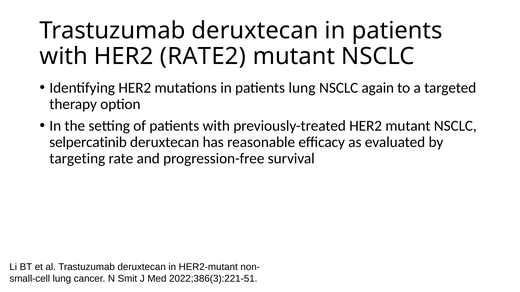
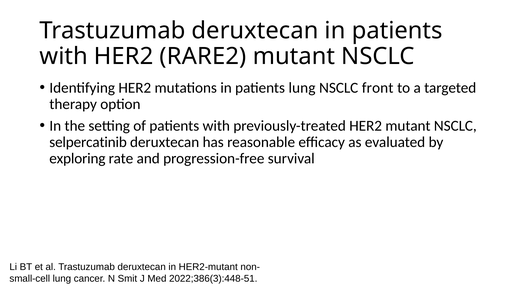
RATE2: RATE2 -> RARE2
again: again -> front
targeting: targeting -> exploring
2022;386(3):221-51: 2022;386(3):221-51 -> 2022;386(3):448-51
